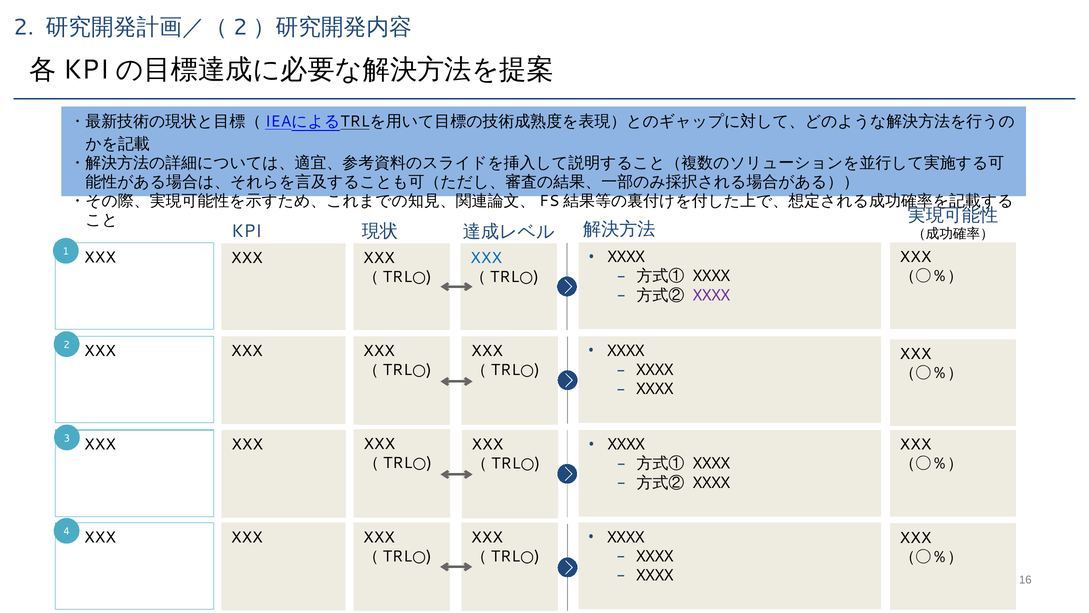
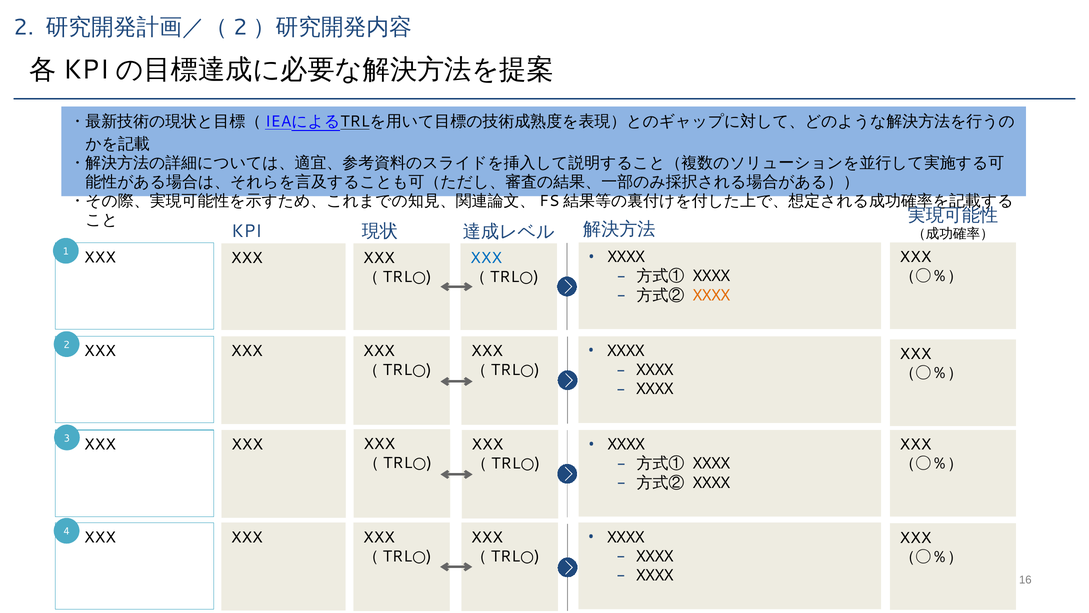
XXXX at (712, 295) colour: purple -> orange
